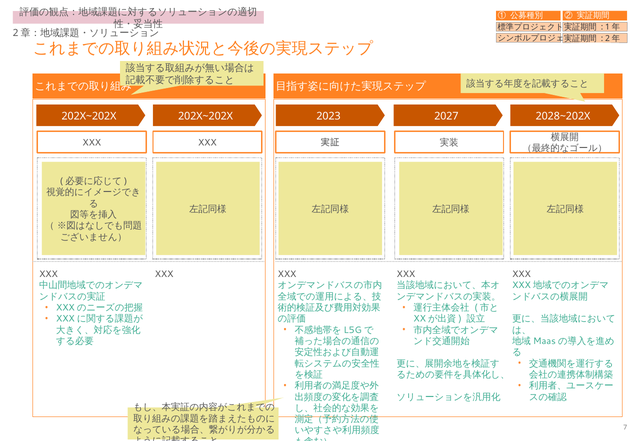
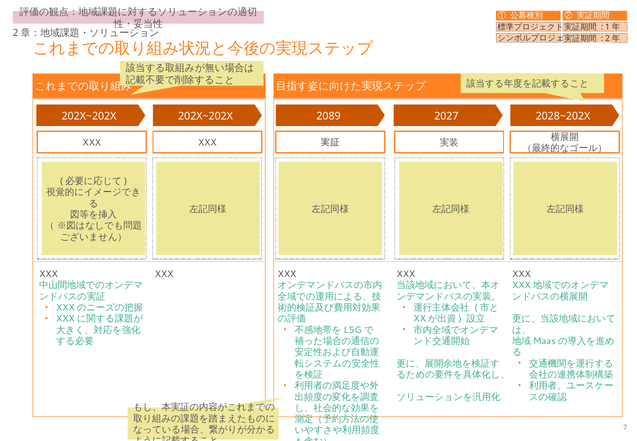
2023: 2023 -> 2089
